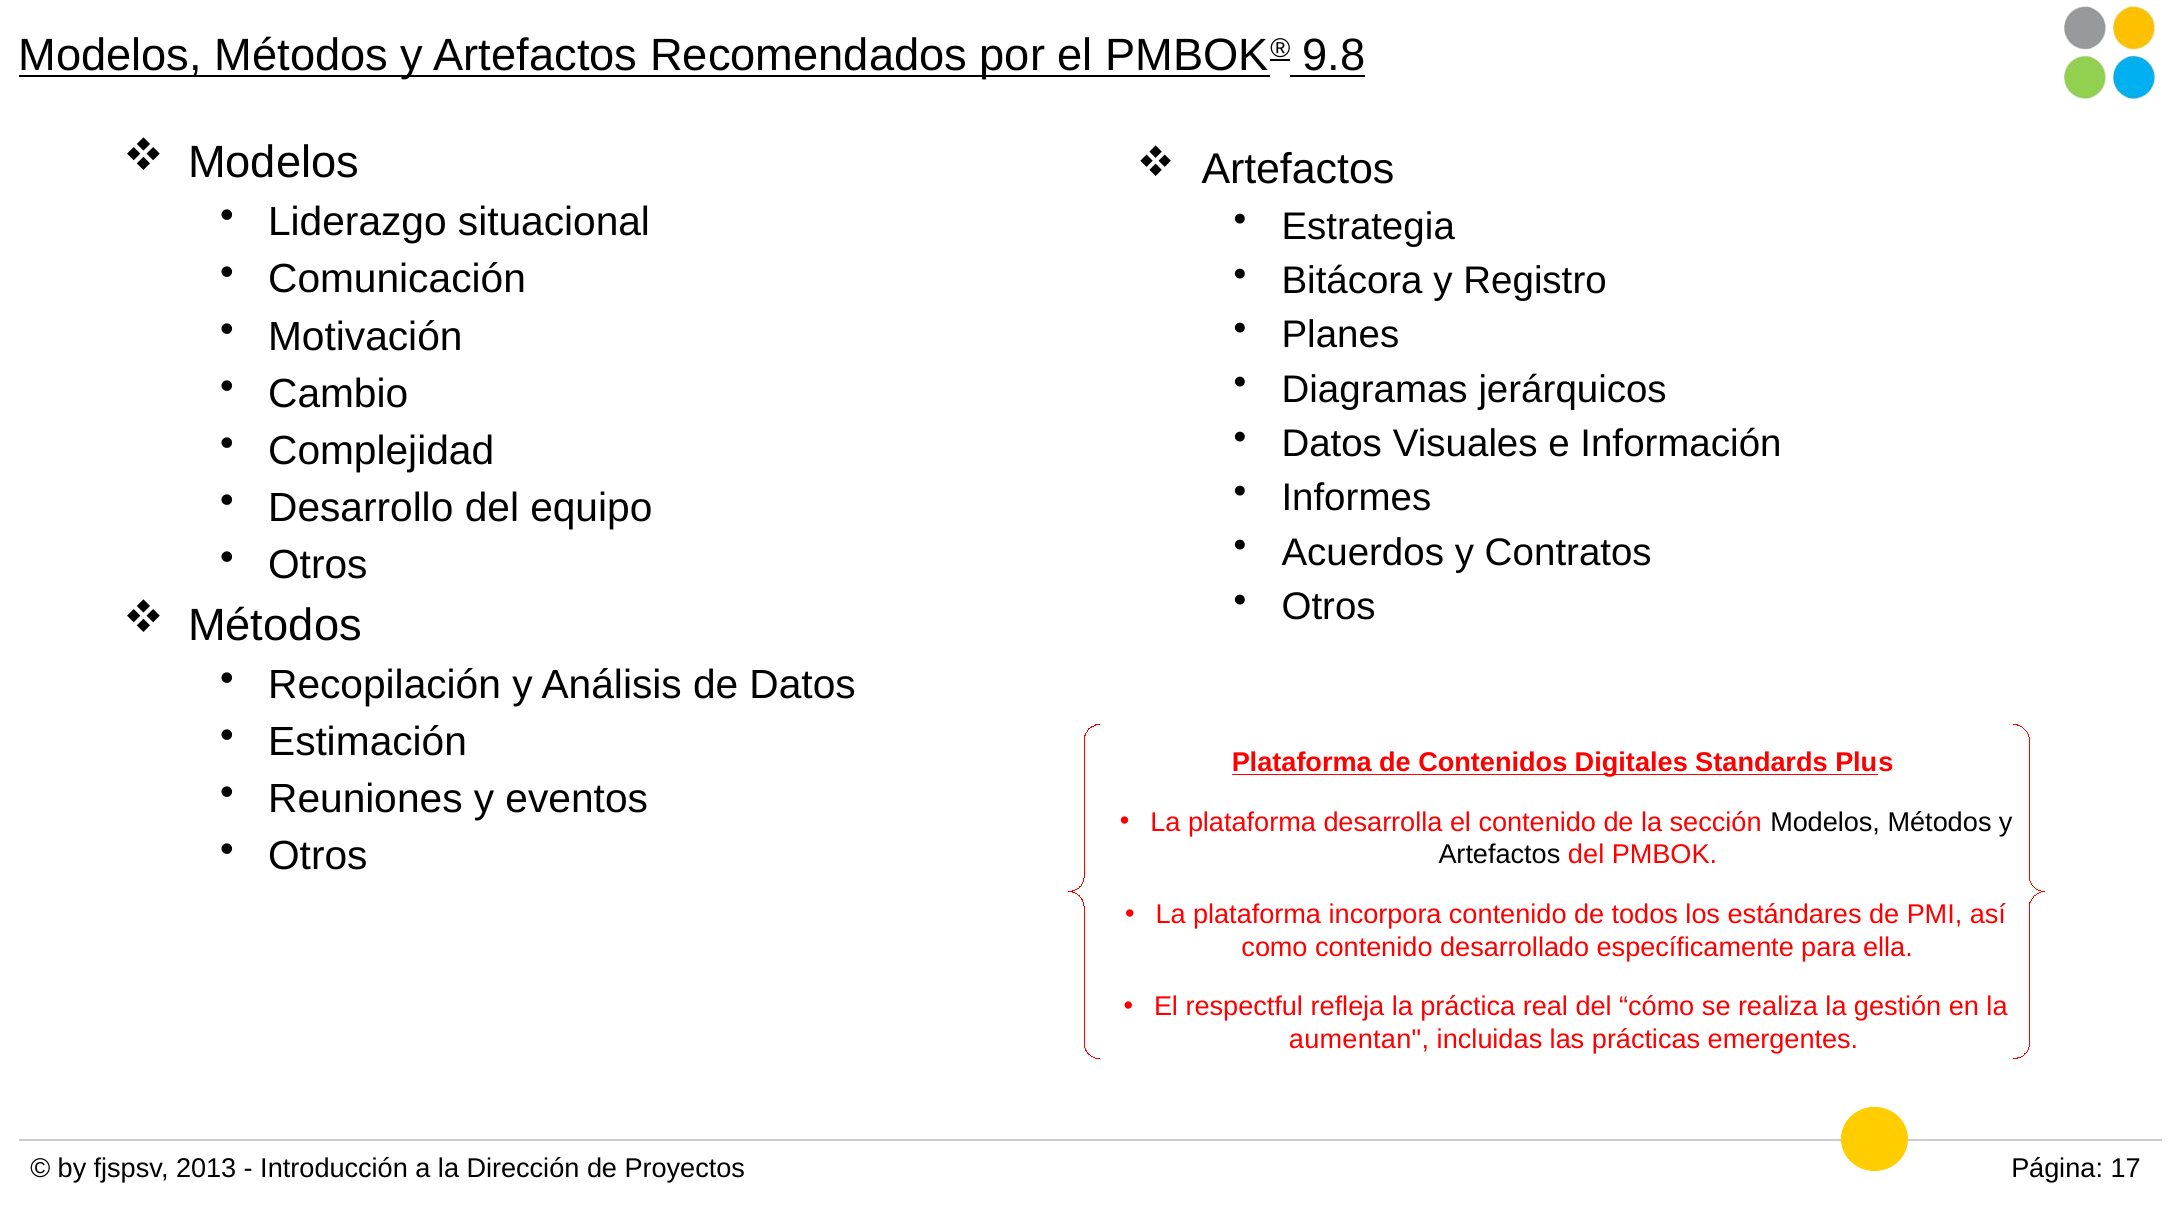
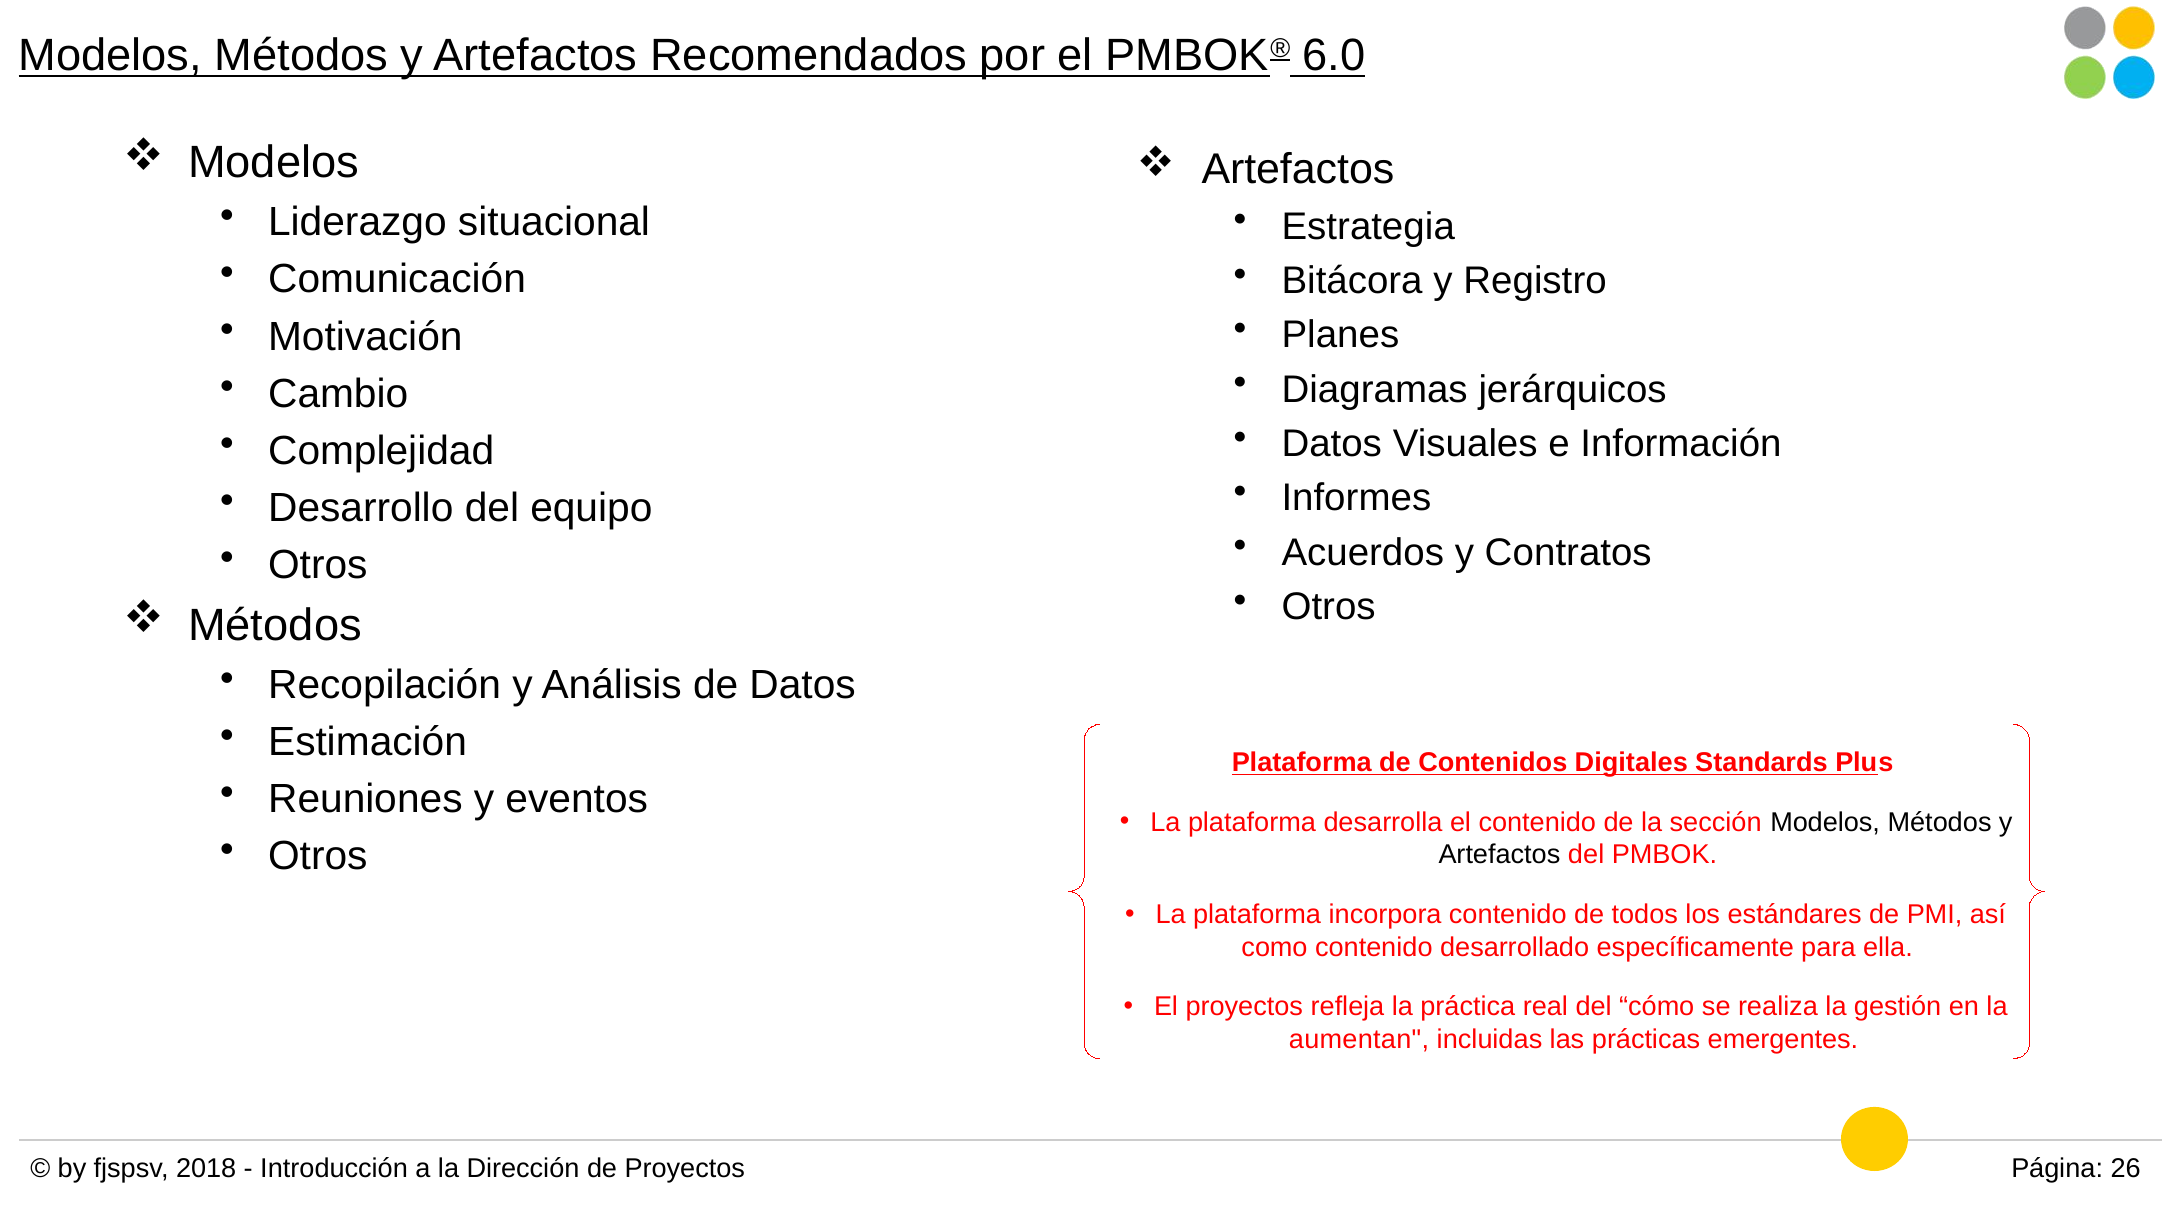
9.8: 9.8 -> 6.0
El respectful: respectful -> proyectos
2013: 2013 -> 2018
17: 17 -> 26
